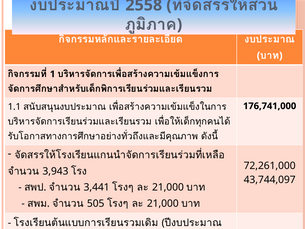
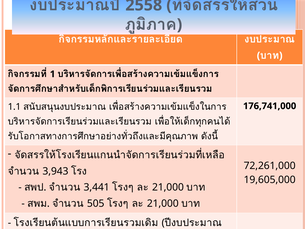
43,744,097: 43,744,097 -> 19,605,000
